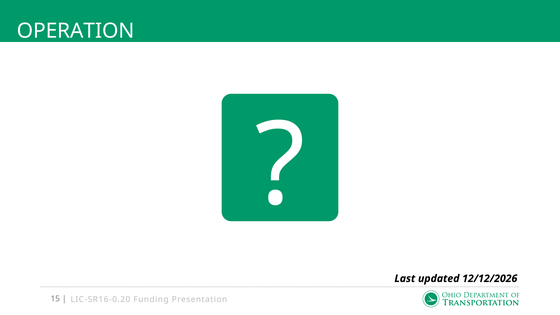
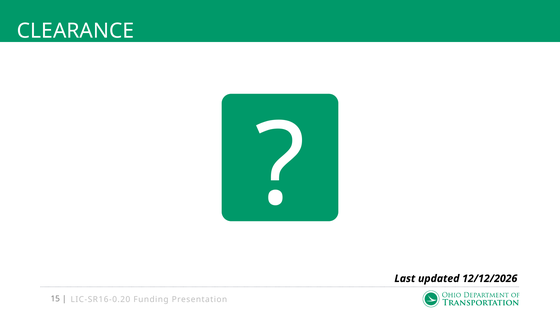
OPERATION: OPERATION -> CLEARANCE
